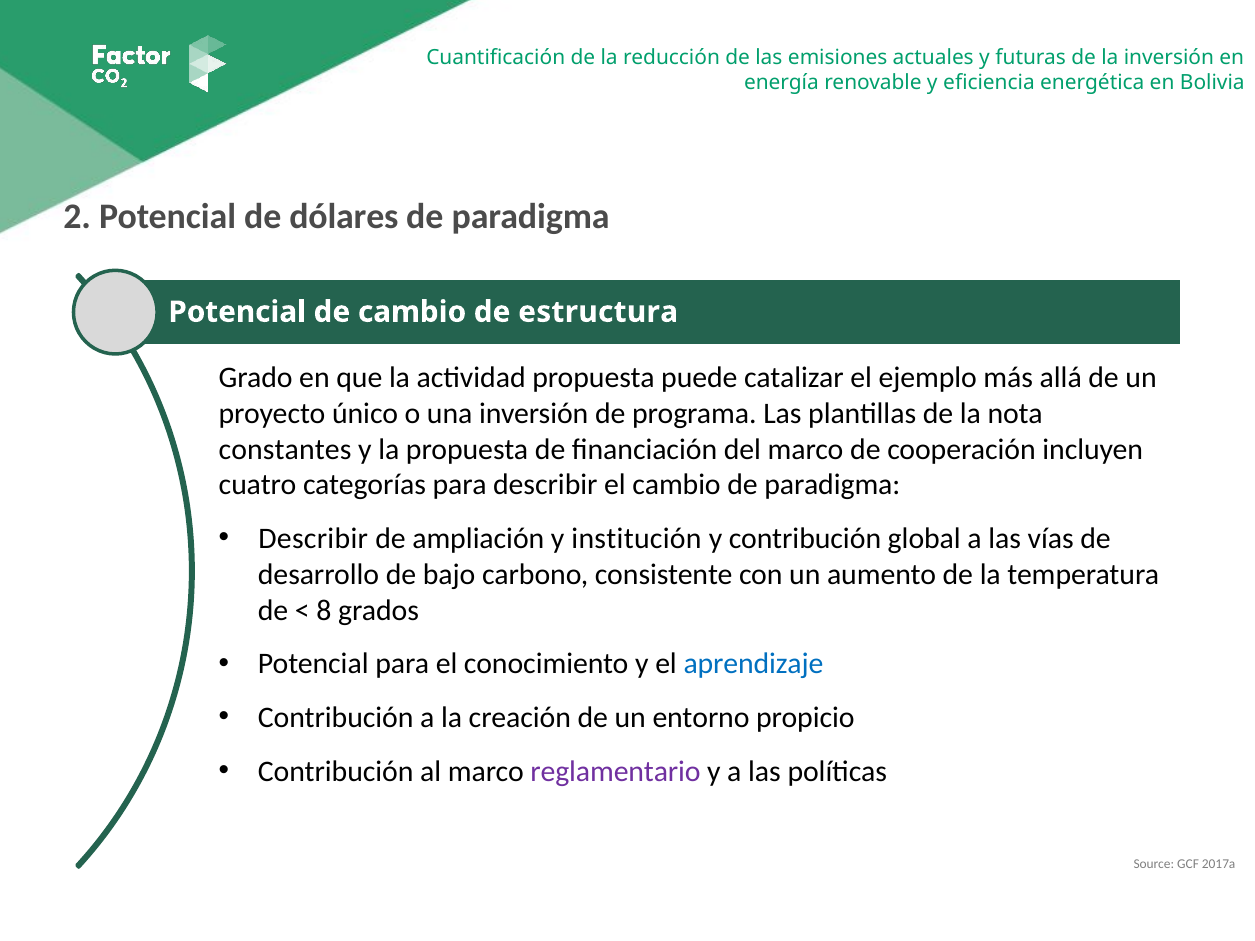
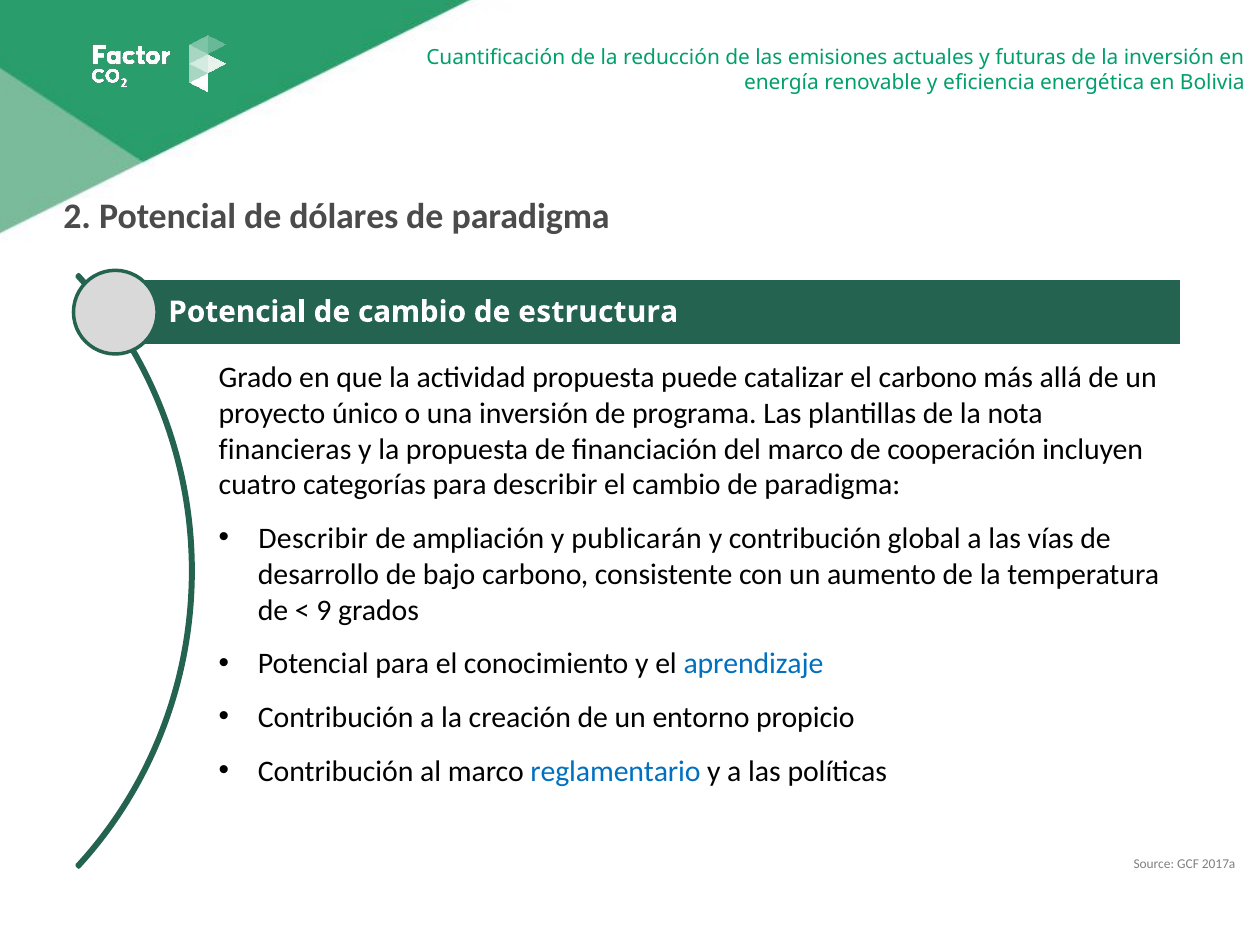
el ejemplo: ejemplo -> carbono
constantes: constantes -> financieras
institución: institución -> publicarán
8: 8 -> 9
reglamentario colour: purple -> blue
